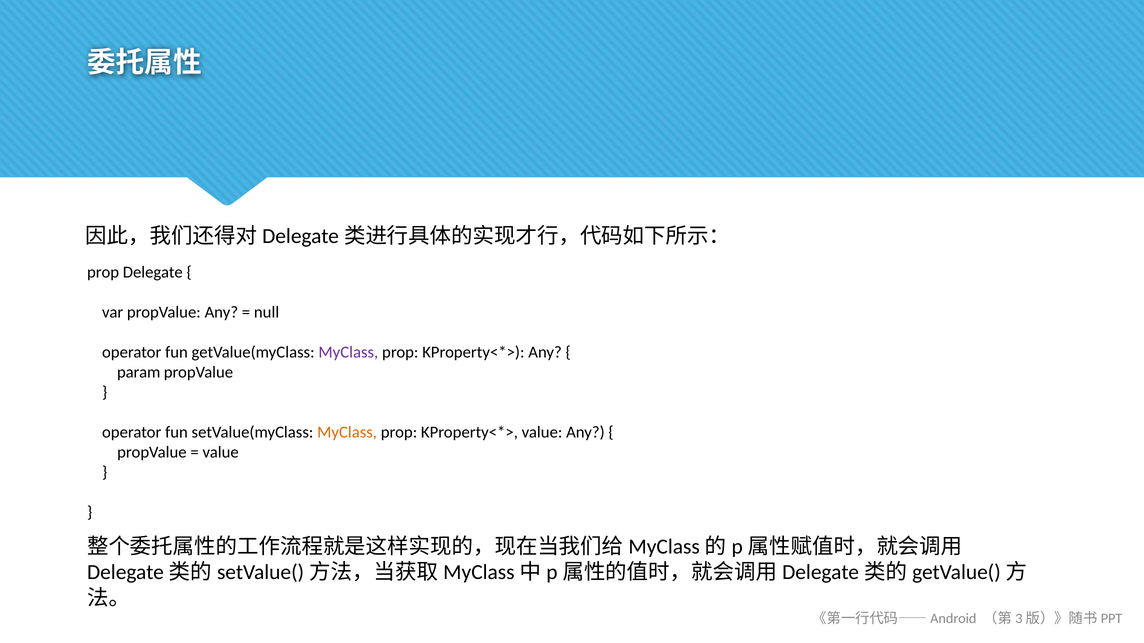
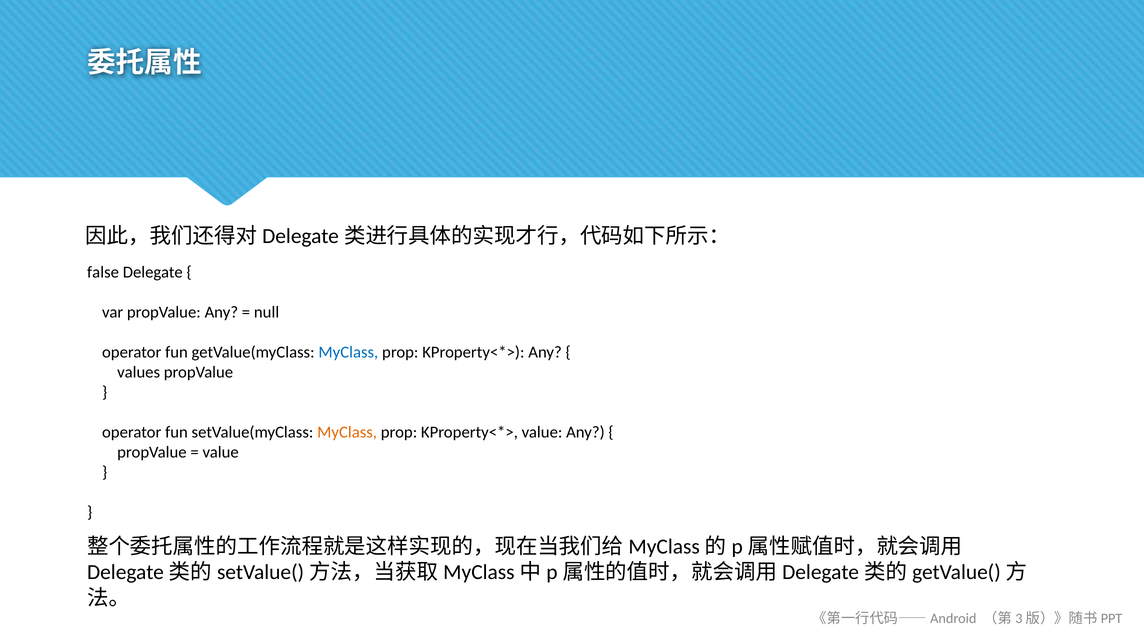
prop at (103, 272): prop -> false
MyClass at (348, 353) colour: purple -> blue
param: param -> values
